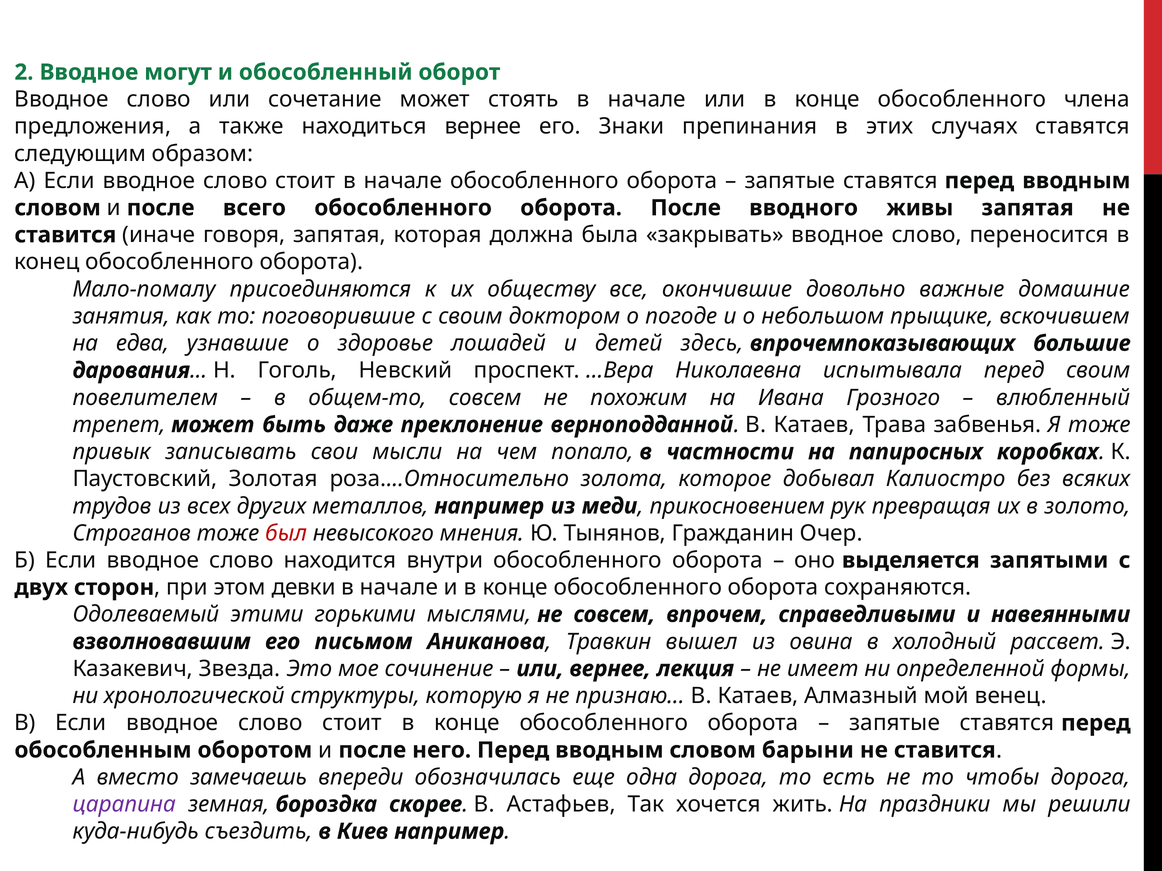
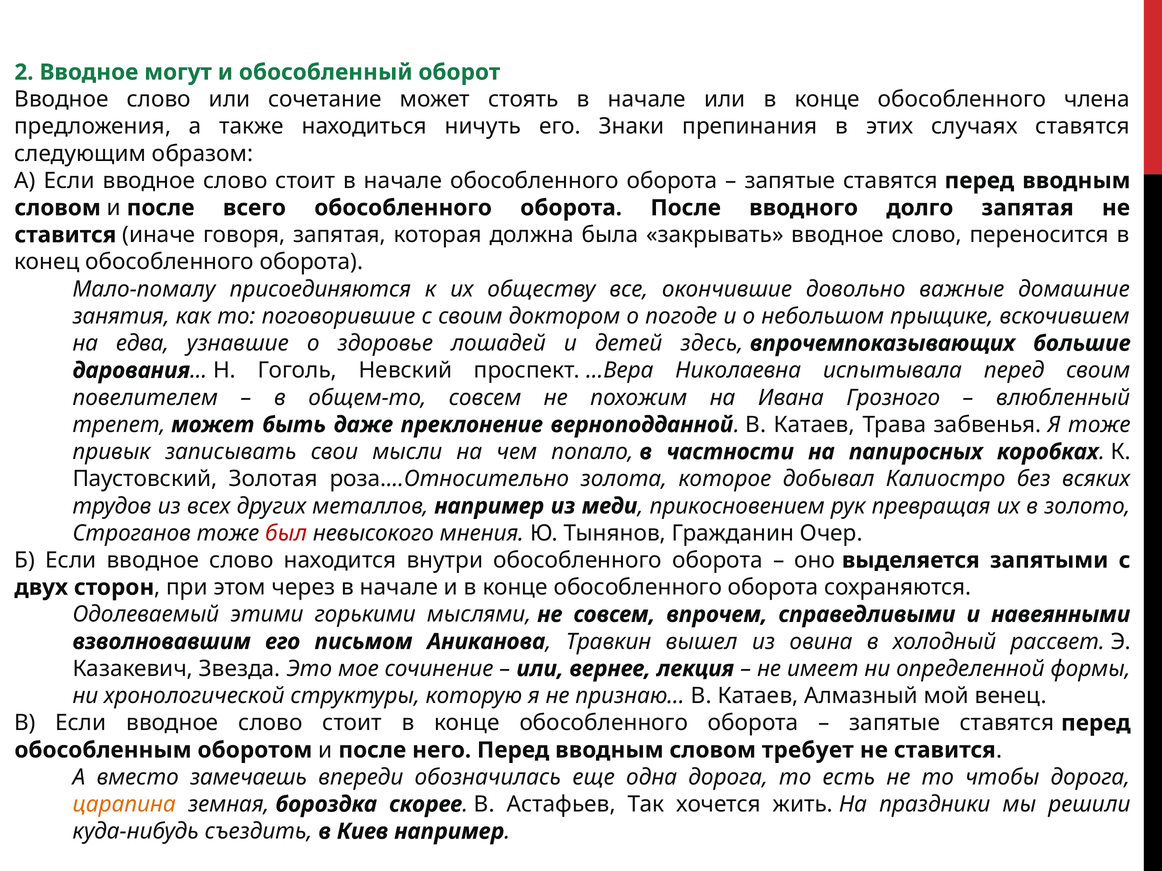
находиться вернее: вернее -> ничуть
живы: живы -> долго
девки: девки -> через
барыни: барыни -> требует
царапина colour: purple -> orange
